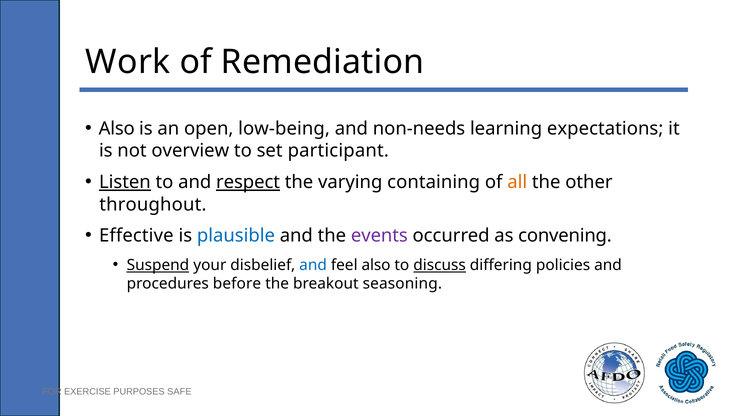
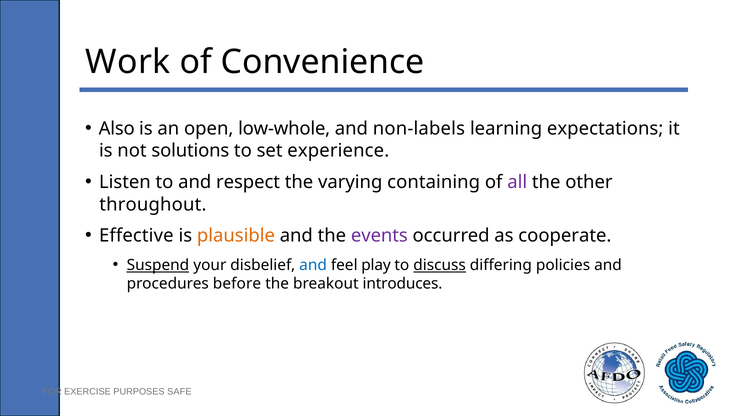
Remediation: Remediation -> Convenience
low-being: low-being -> low-whole
non-needs: non-needs -> non-labels
overview: overview -> solutions
participant: participant -> experience
Listen underline: present -> none
respect underline: present -> none
all colour: orange -> purple
plausible colour: blue -> orange
convening: convening -> cooperate
feel also: also -> play
seasoning: seasoning -> introduces
